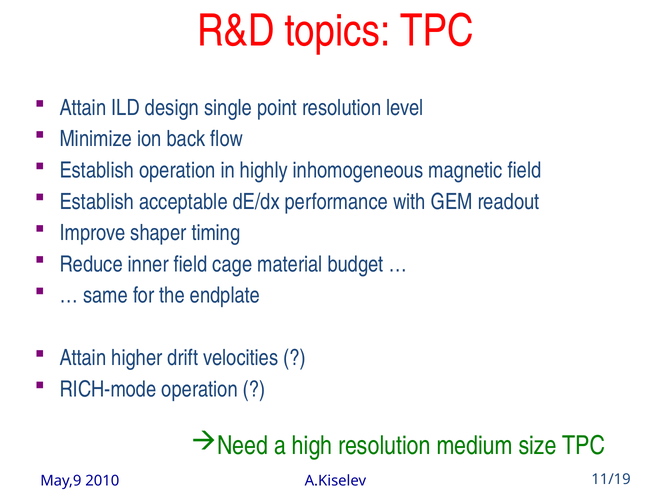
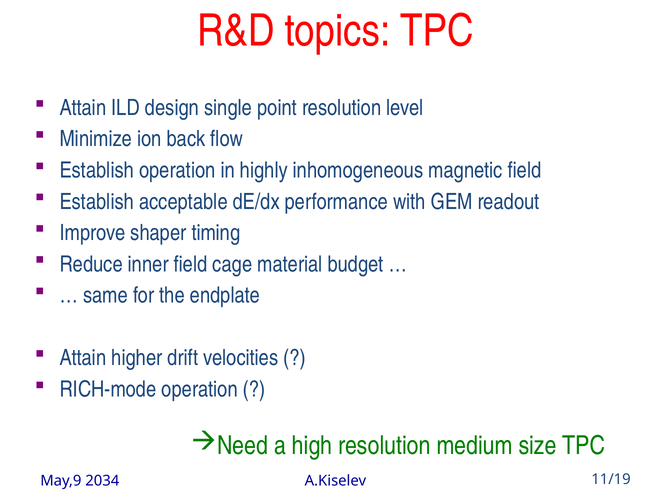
2010: 2010 -> 2034
